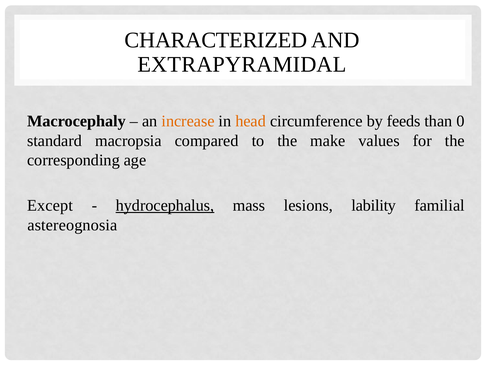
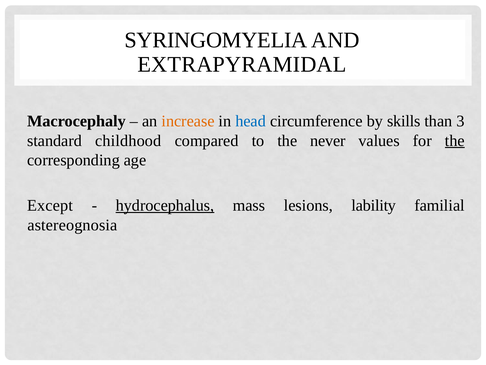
CHARACTERIZED: CHARACTERIZED -> SYRINGOMYELIA
head colour: orange -> blue
feeds: feeds -> skills
0: 0 -> 3
macropsia: macropsia -> childhood
make: make -> never
the at (455, 140) underline: none -> present
